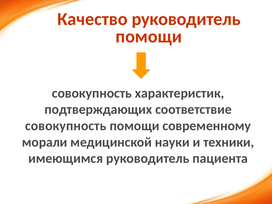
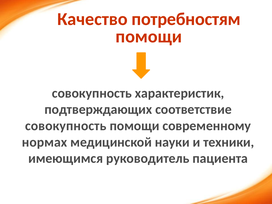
Качество руководитель: руководитель -> потребностям
морали: морали -> нормах
